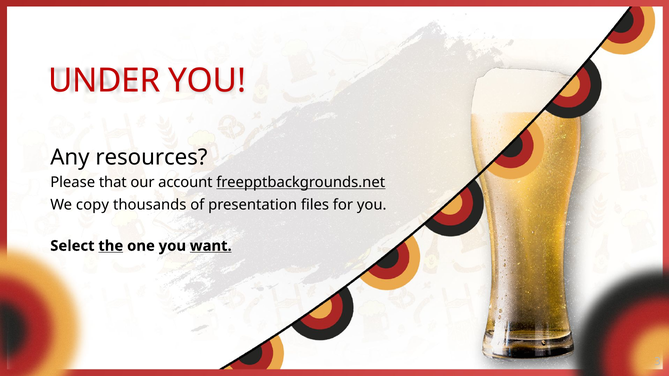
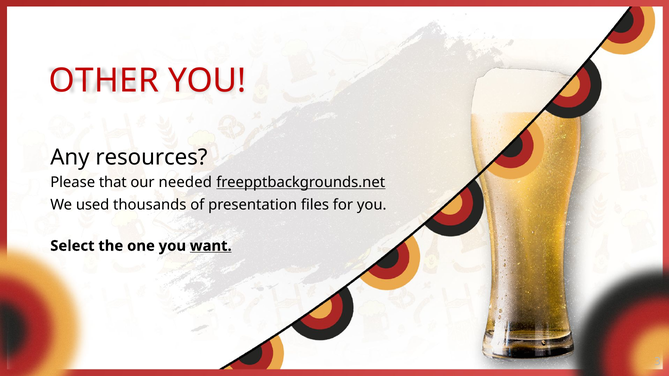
UNDER: UNDER -> OTHER
account: account -> needed
copy: copy -> used
the underline: present -> none
